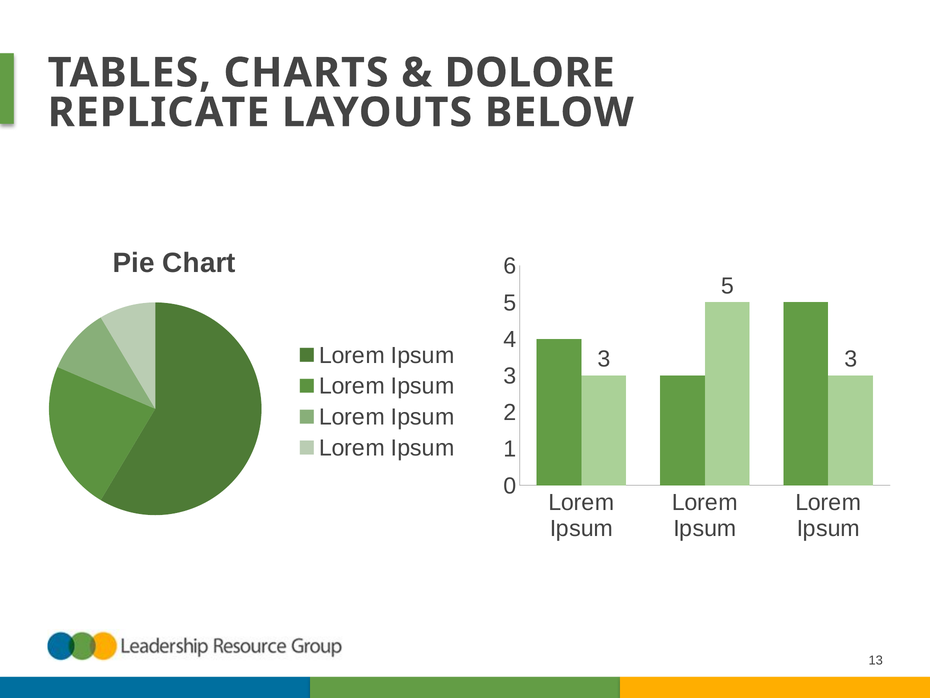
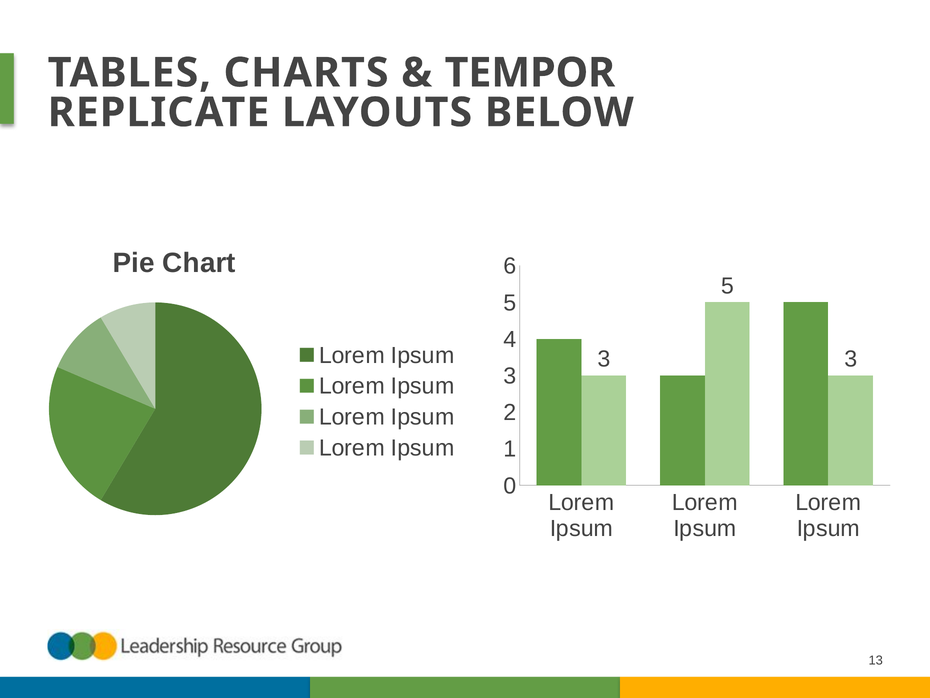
DOLORE: DOLORE -> TEMPOR
